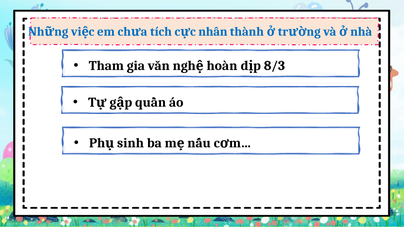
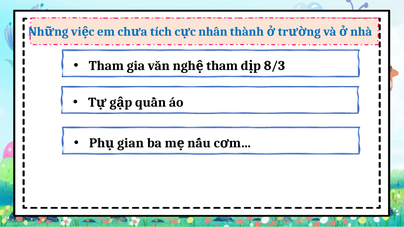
hoàn at (222, 66): hoàn -> tham
sinh: sinh -> gian
